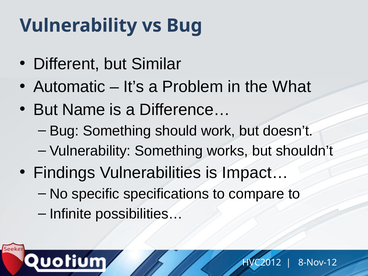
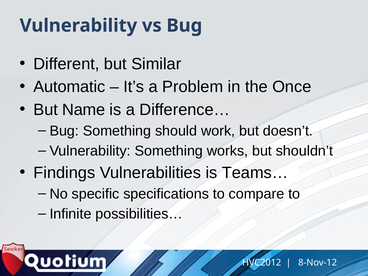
What: What -> Once
Impact…: Impact… -> Teams…
